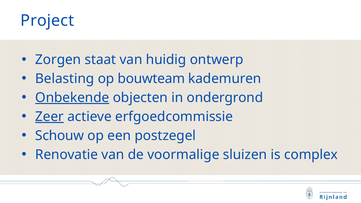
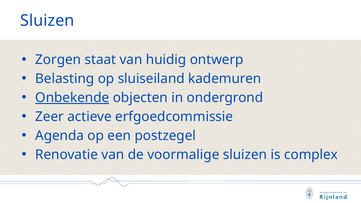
Project at (47, 21): Project -> Sluizen
bouwteam: bouwteam -> sluiseiland
Zeer underline: present -> none
Schouw: Schouw -> Agenda
